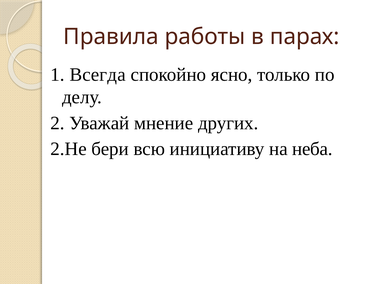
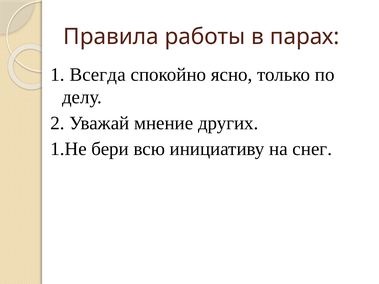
2.Не: 2.Не -> 1.Не
неба: неба -> снег
